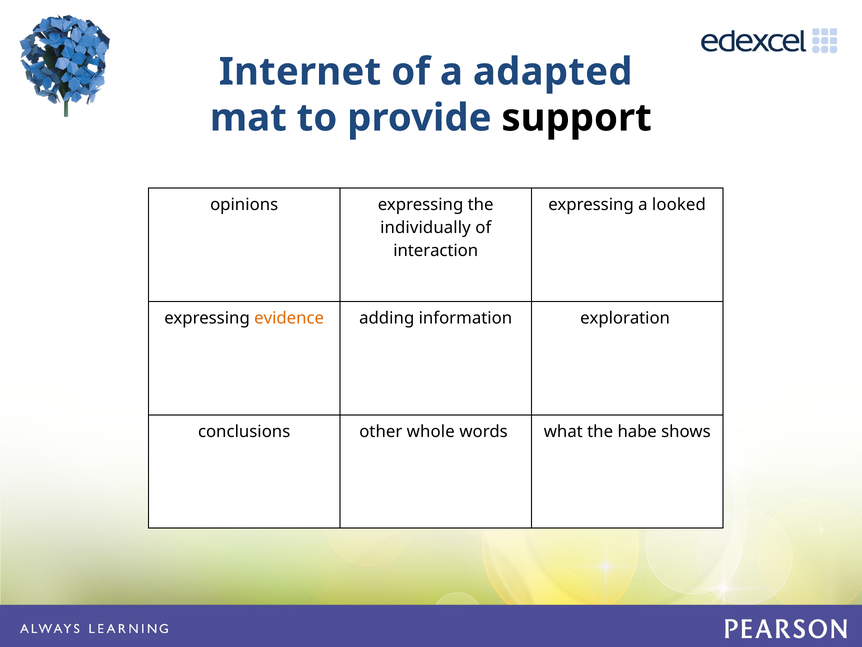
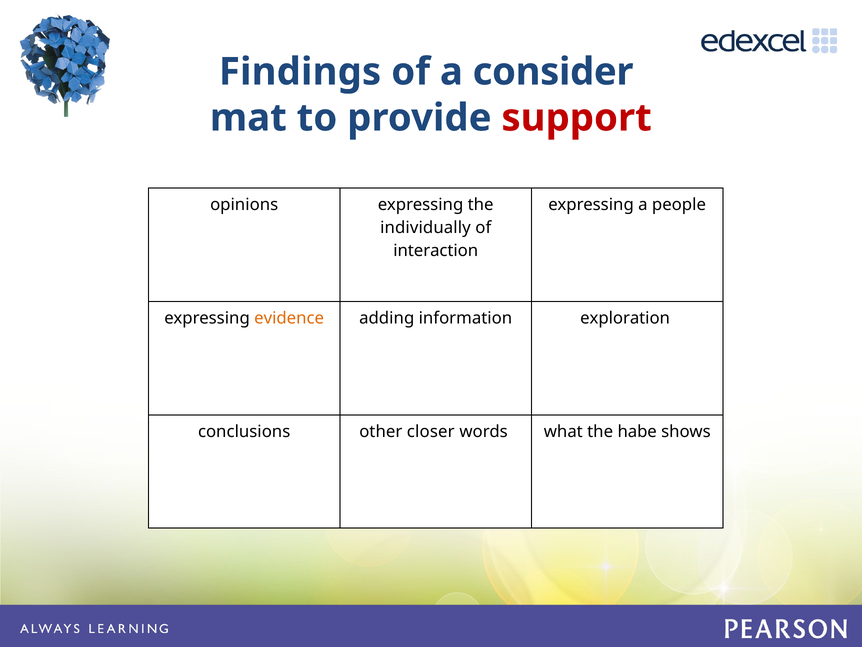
Internet: Internet -> Findings
adapted: adapted -> consider
support colour: black -> red
looked: looked -> people
whole: whole -> closer
